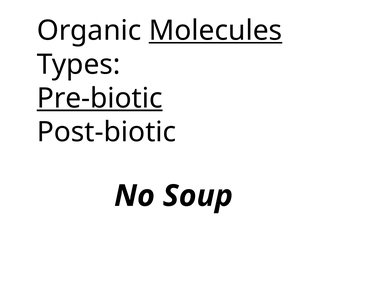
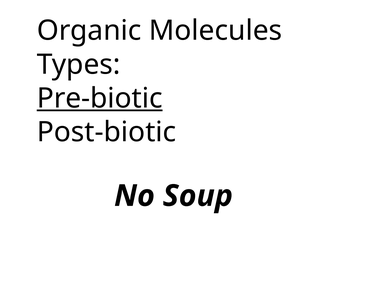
Molecules underline: present -> none
